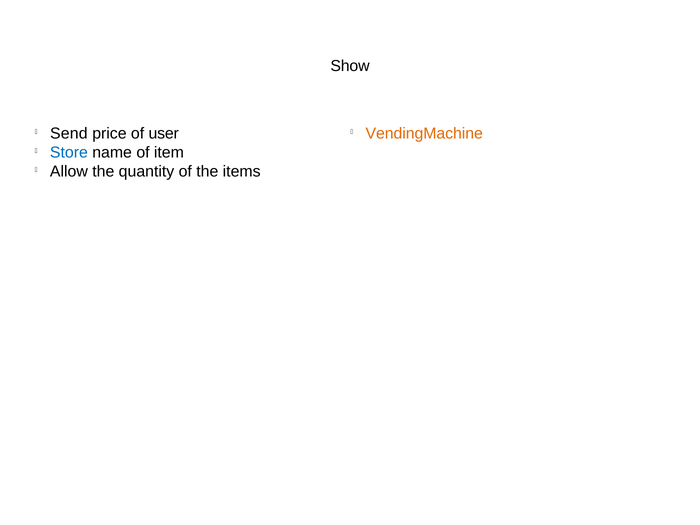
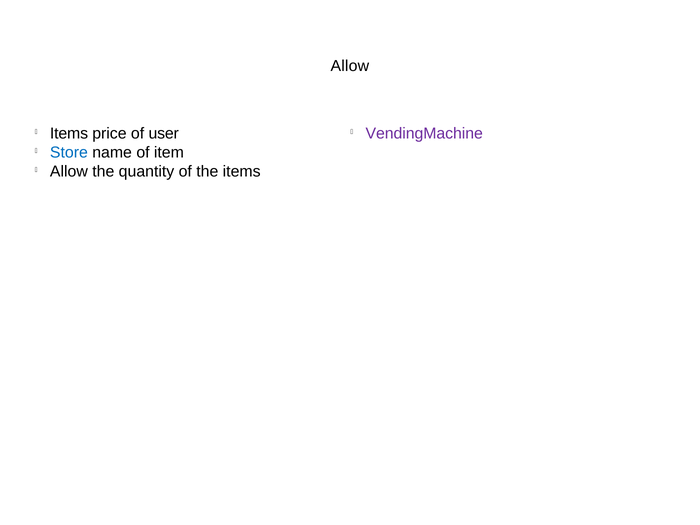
Show at (350, 66): Show -> Allow
Send at (69, 133): Send -> Items
VendingMachine colour: orange -> purple
